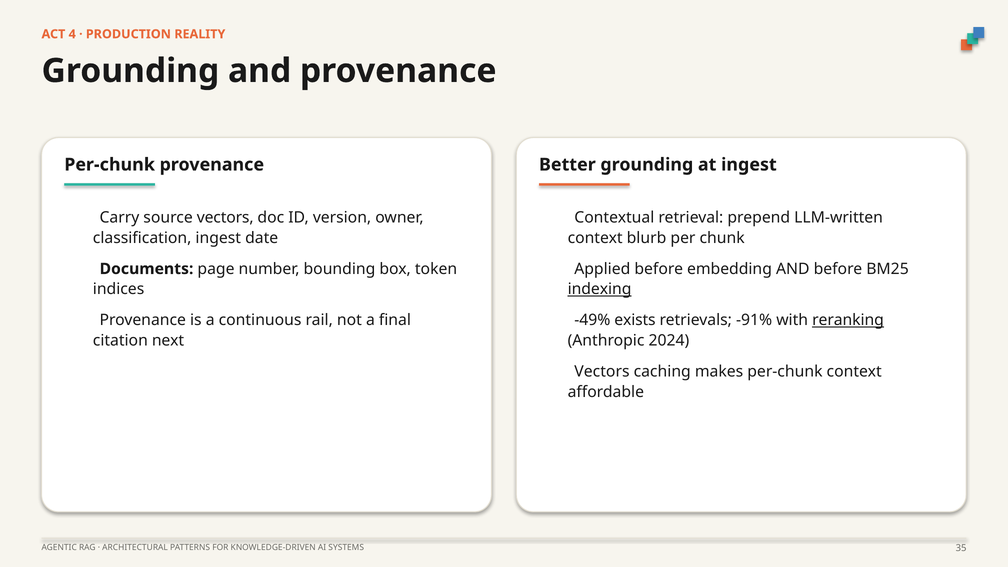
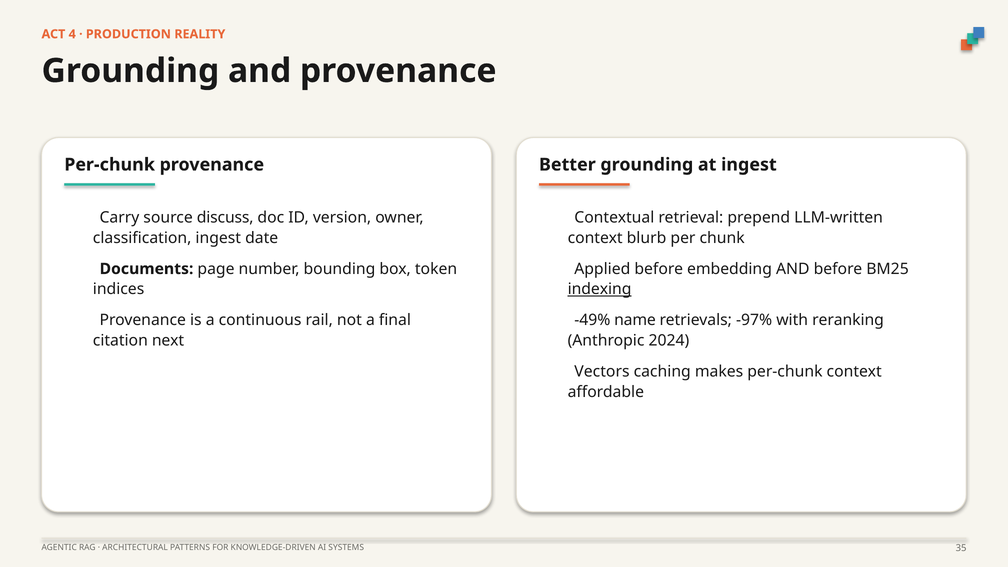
source vectors: vectors -> discuss
exists: exists -> name
-91%: -91% -> -97%
reranking underline: present -> none
